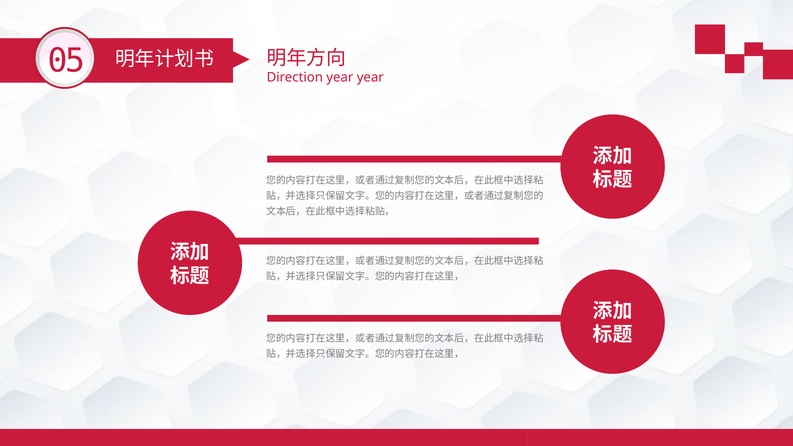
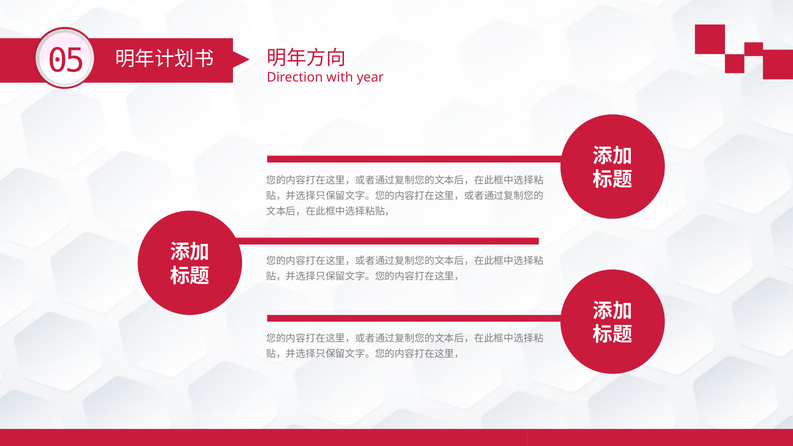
Direction year: year -> with
